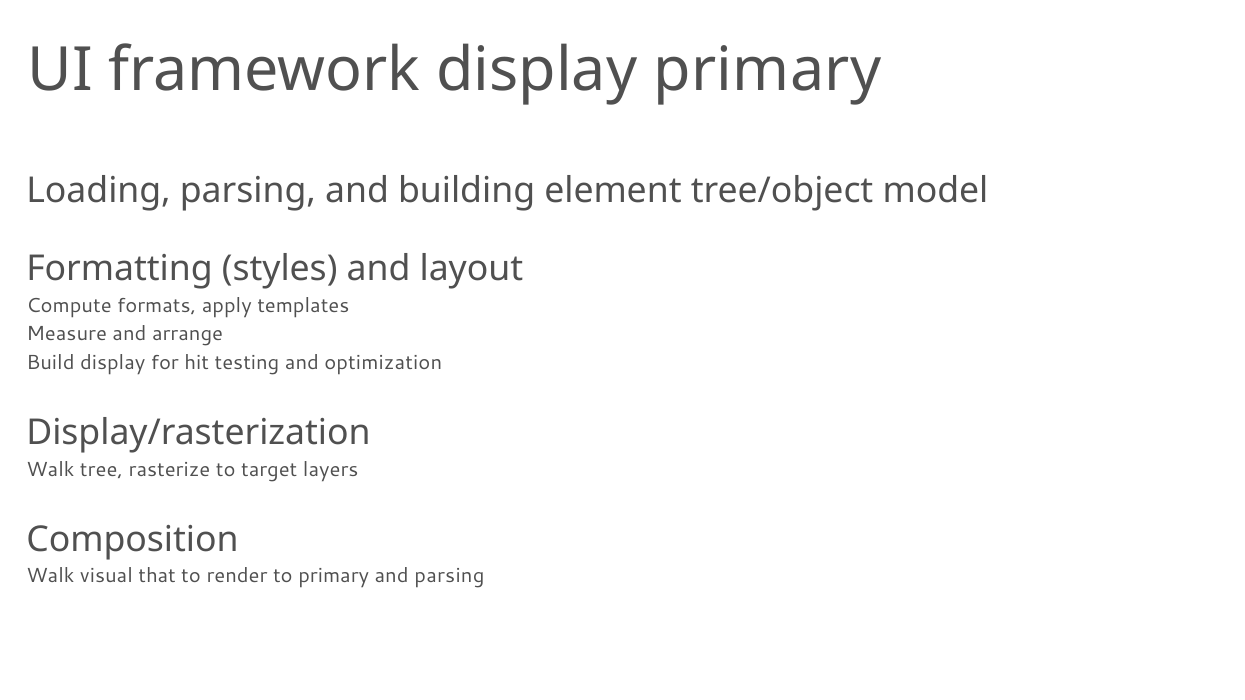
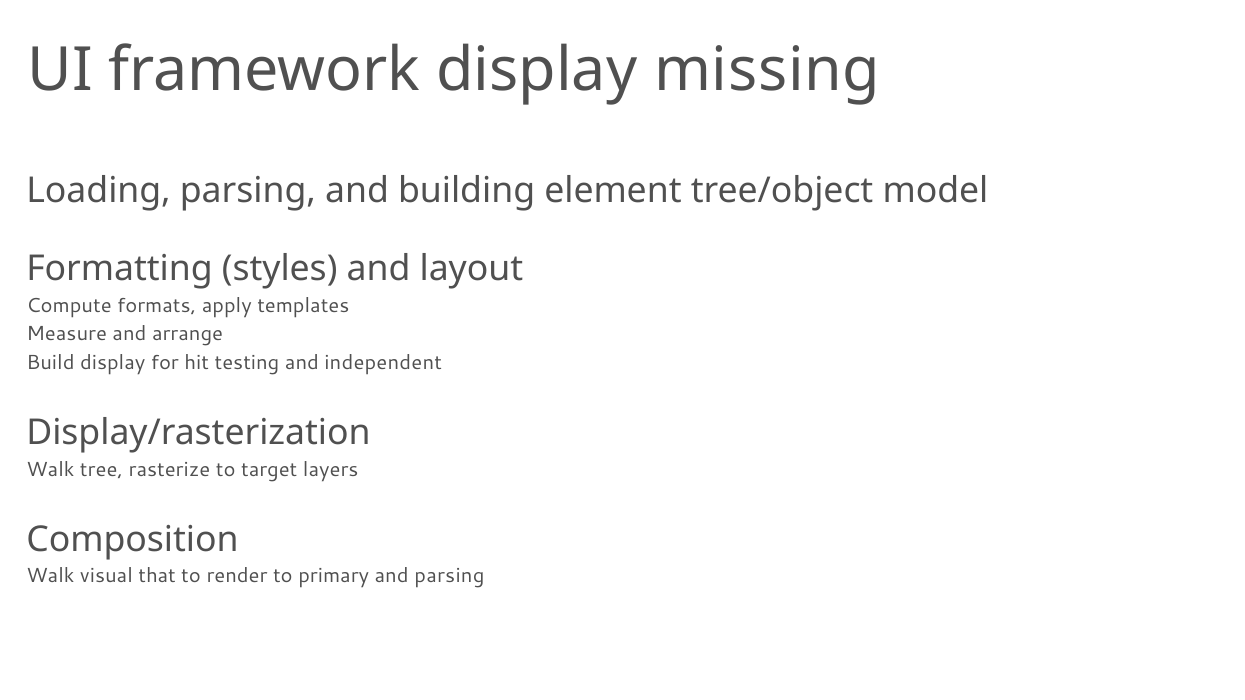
display primary: primary -> missing
optimization: optimization -> independent
